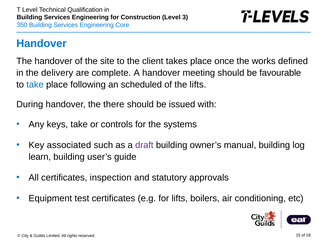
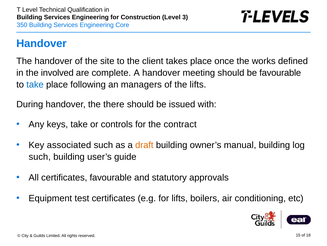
delivery: delivery -> involved
scheduled: scheduled -> managers
systems: systems -> contract
draft colour: purple -> orange
learn at (40, 156): learn -> such
certificates inspection: inspection -> favourable
